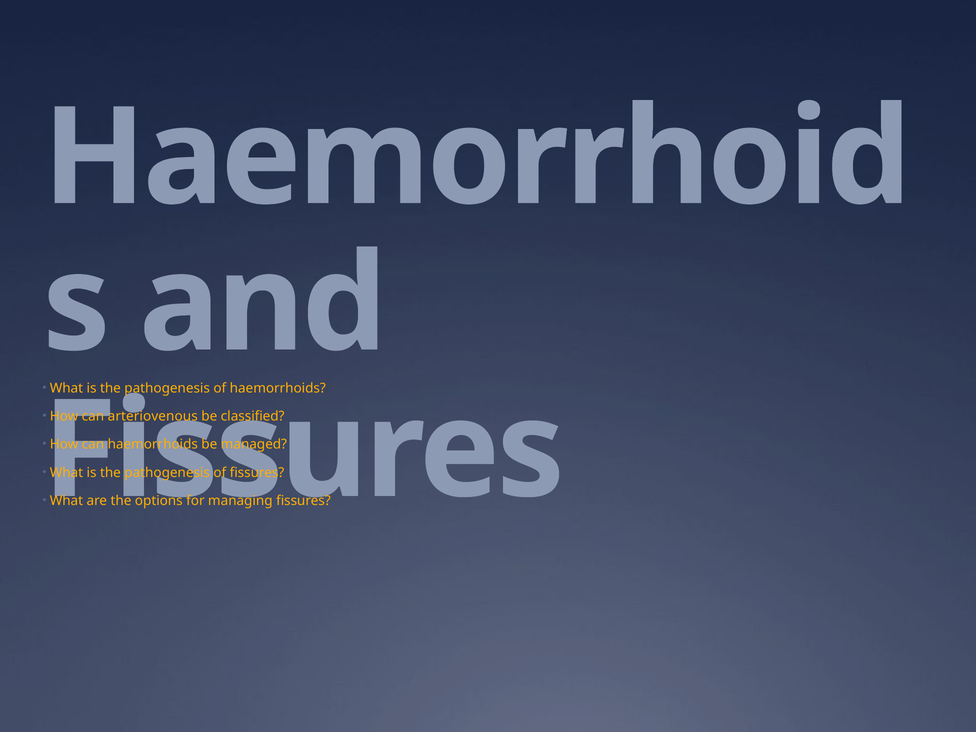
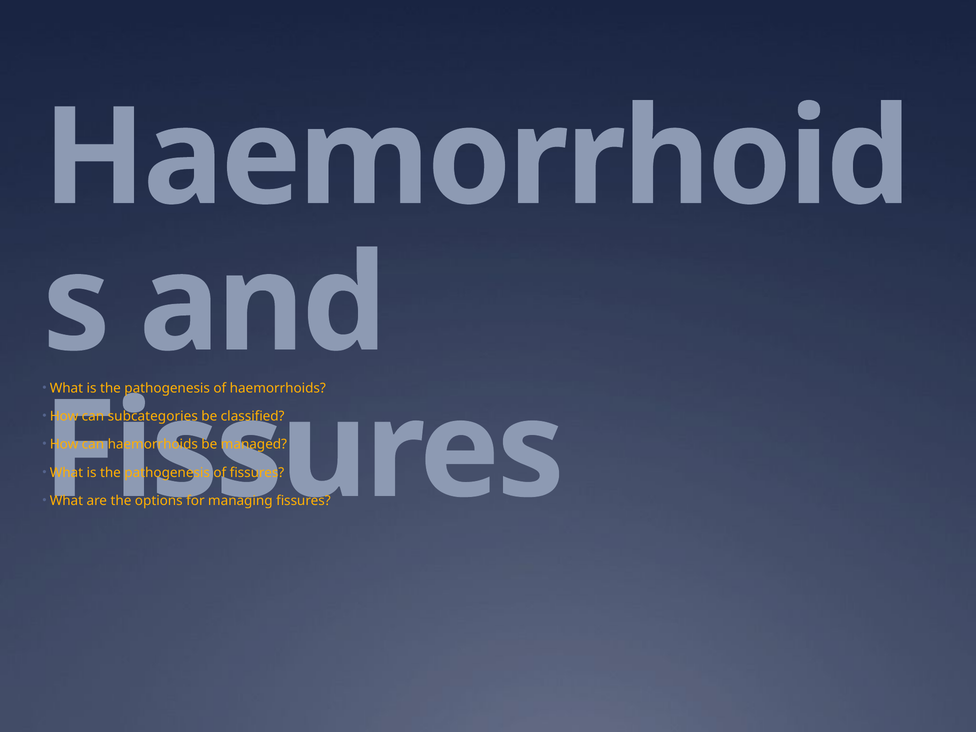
arteriovenous: arteriovenous -> subcategories
